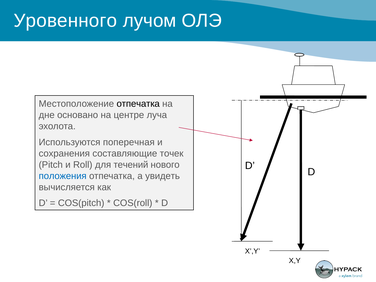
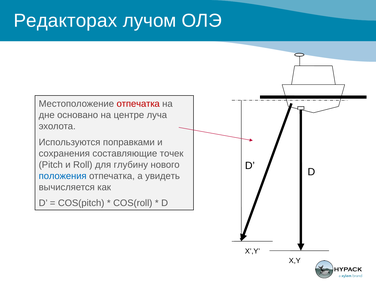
Уровенного: Уровенного -> Редакторах
отпечатка at (138, 104) colour: black -> red
поперечная: поперечная -> поправками
течений: течений -> глубину
